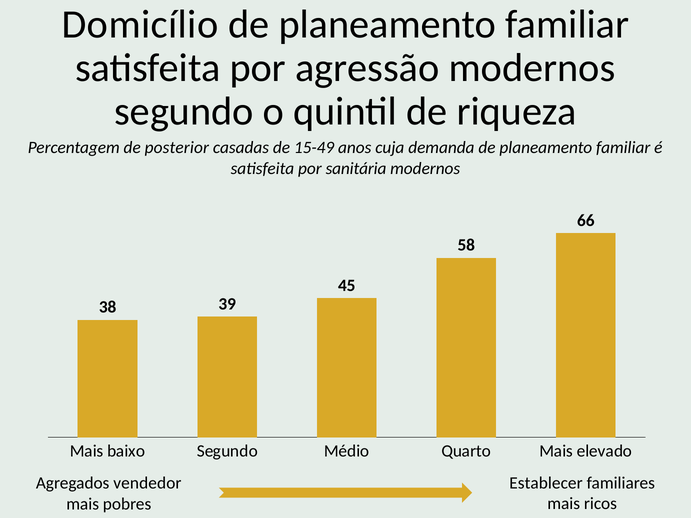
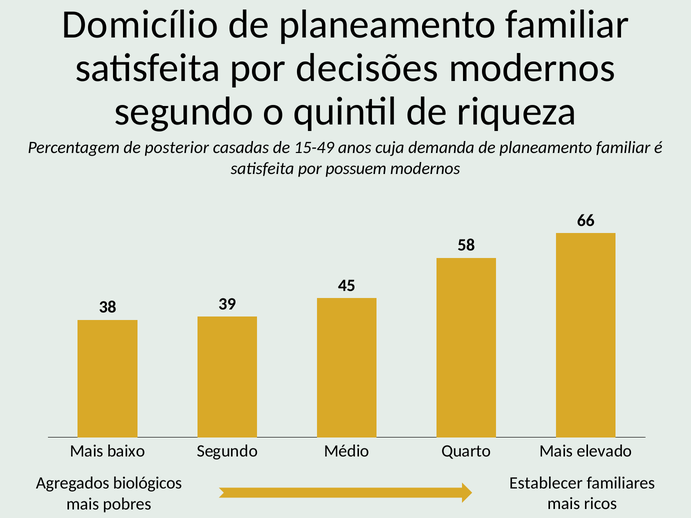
agressão: agressão -> decisões
sanitária: sanitária -> possuem
vendedor: vendedor -> biológicos
